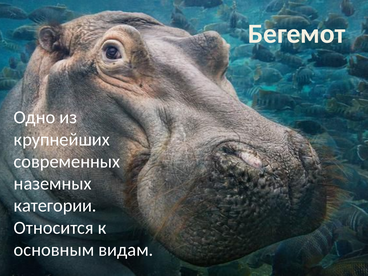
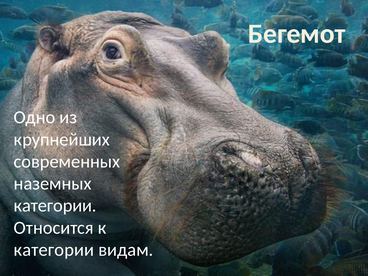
основным at (54, 250): основным -> категории
